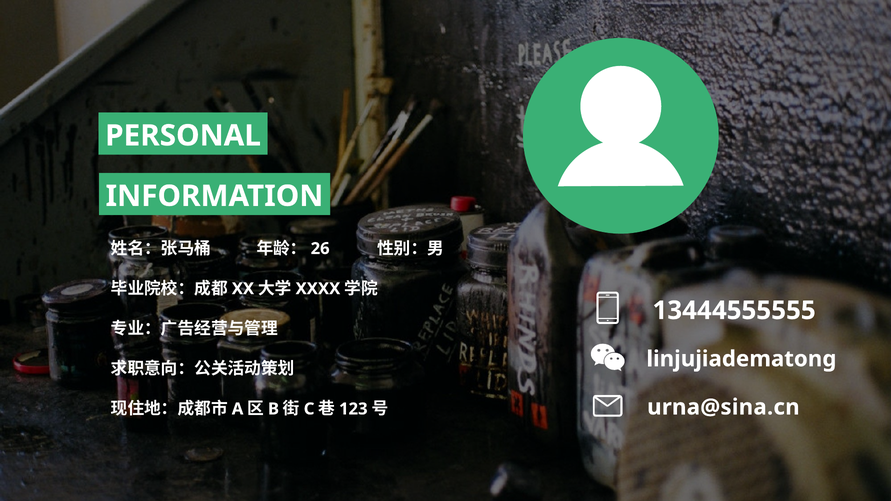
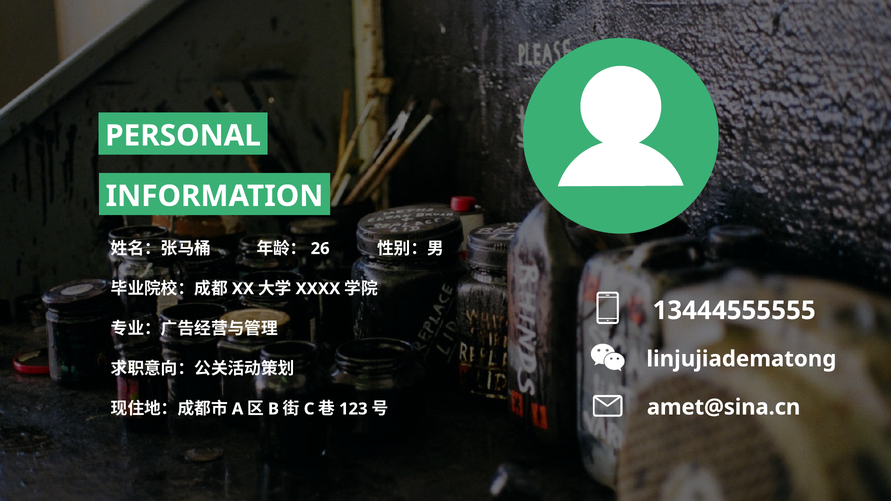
urna@sina.cn: urna@sina.cn -> amet@sina.cn
